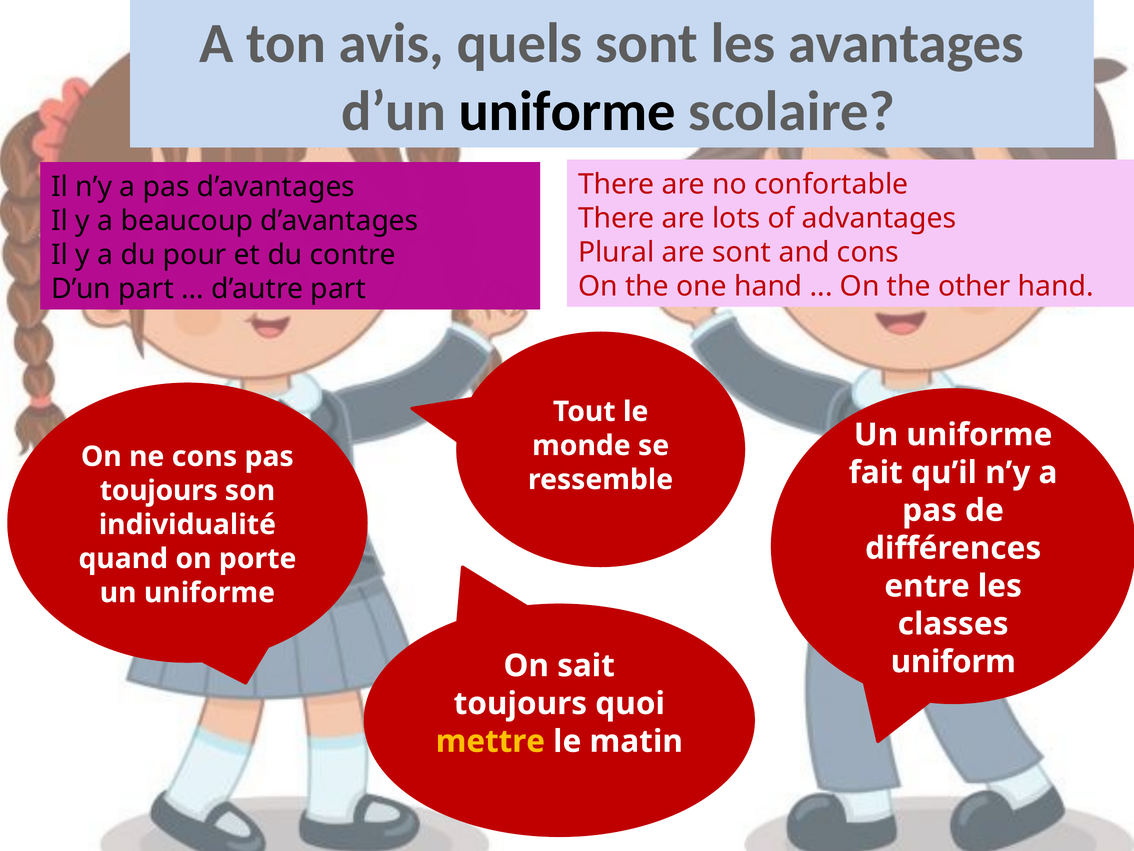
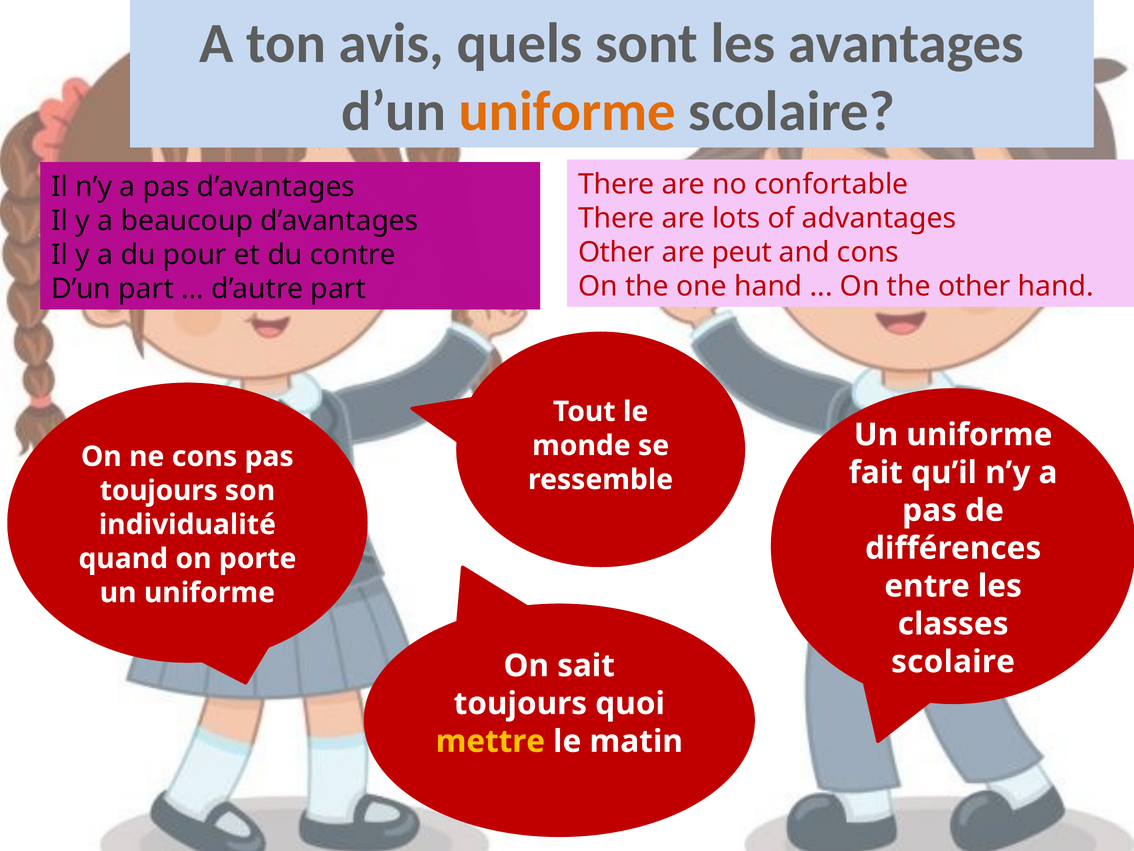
uniforme at (567, 112) colour: black -> orange
Plural at (616, 252): Plural -> Other
are sont: sont -> peut
uniform at (953, 661): uniform -> scolaire
